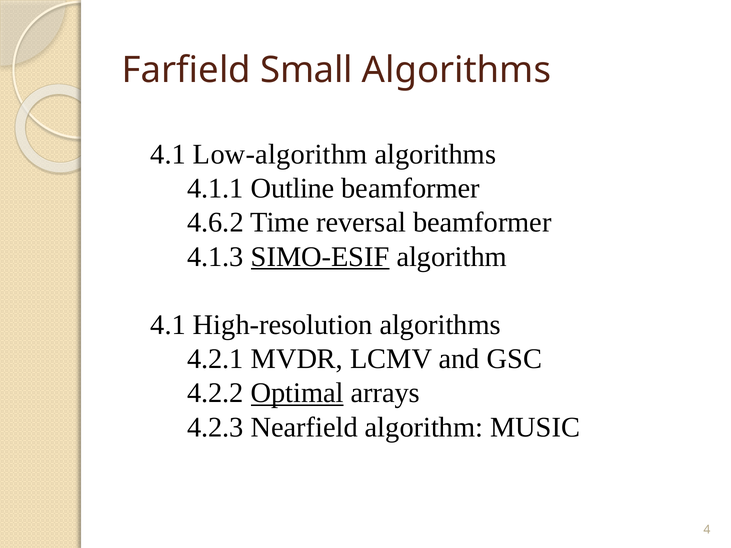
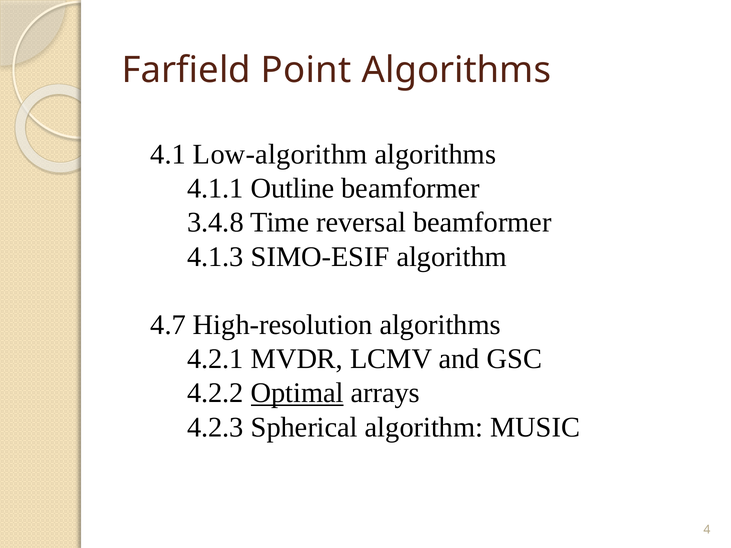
Small: Small -> Point
4.6.2: 4.6.2 -> 3.4.8
SIMO-ESIF underline: present -> none
4.1 at (168, 325): 4.1 -> 4.7
Nearfield: Nearfield -> Spherical
